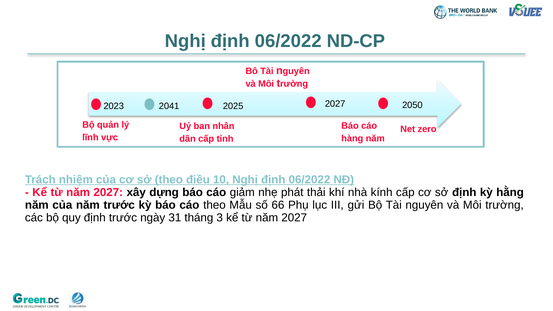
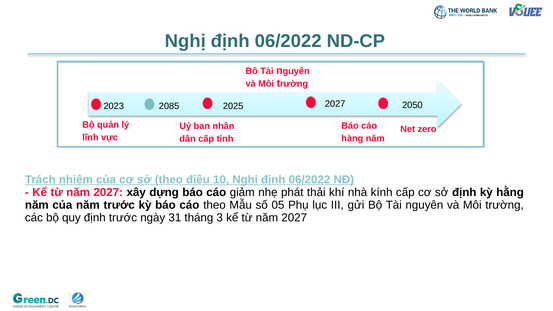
2041: 2041 -> 2085
66: 66 -> 05
